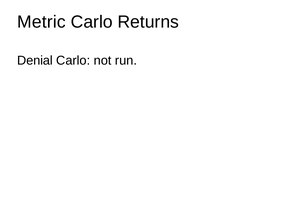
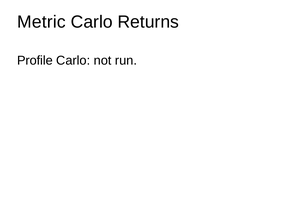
Denial: Denial -> Profile
